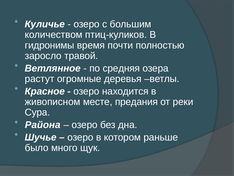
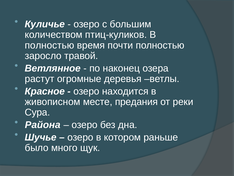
гидронимы at (50, 45): гидронимы -> полностью
средняя: средняя -> наконец
